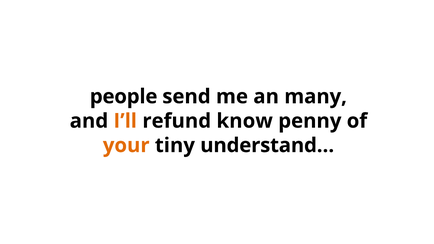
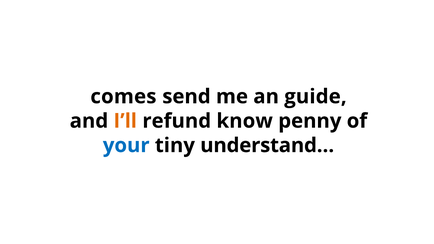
people: people -> comes
many: many -> guide
your colour: orange -> blue
